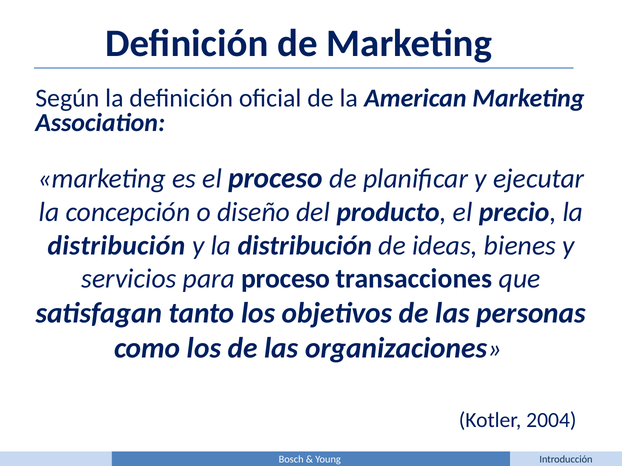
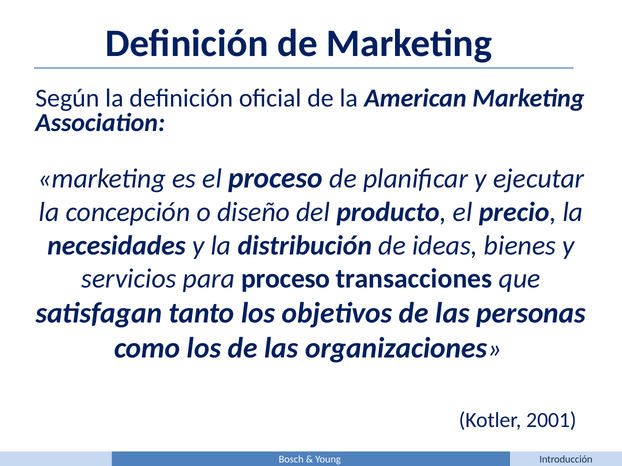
distribución at (116, 246): distribución -> necesidades
2004: 2004 -> 2001
